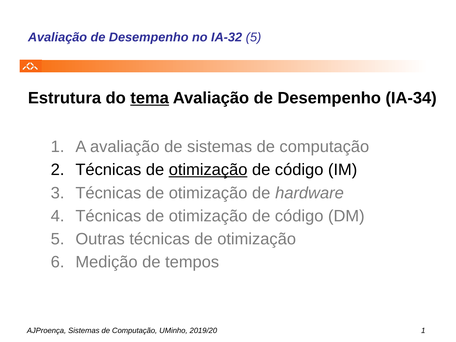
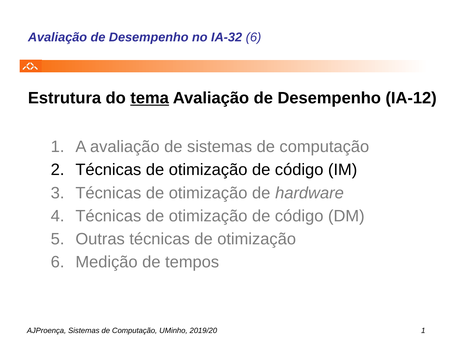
IA-32 5: 5 -> 6
IA-34: IA-34 -> IA-12
otimização at (208, 170) underline: present -> none
